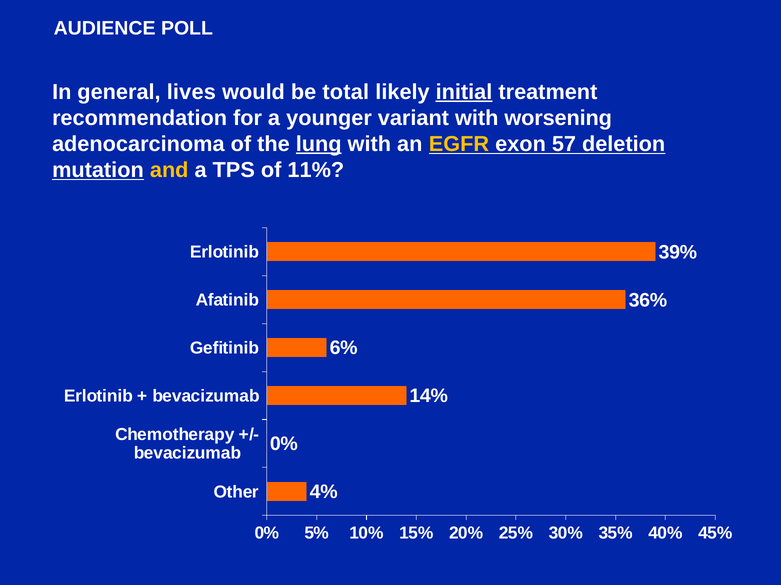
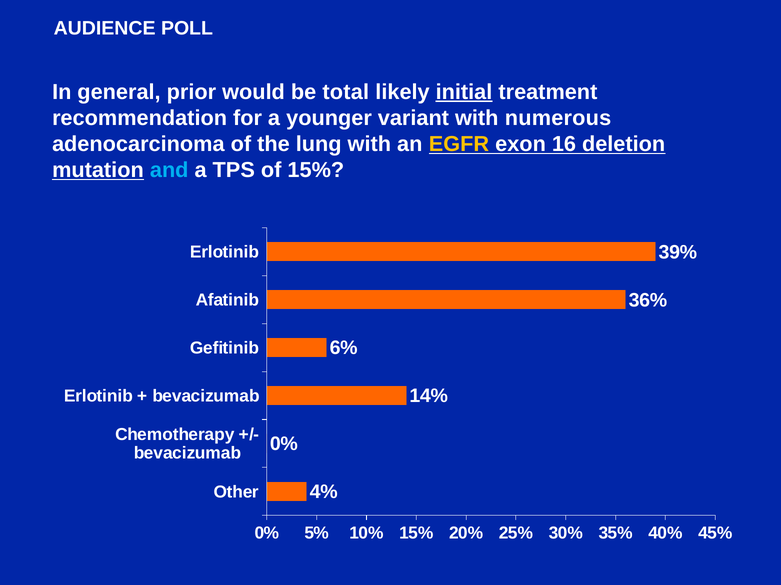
lives: lives -> prior
worsening: worsening -> numerous
lung underline: present -> none
57: 57 -> 16
and colour: yellow -> light blue
of 11%: 11% -> 15%
